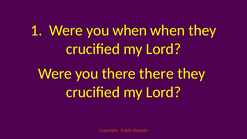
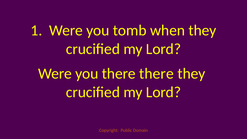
you when: when -> tomb
